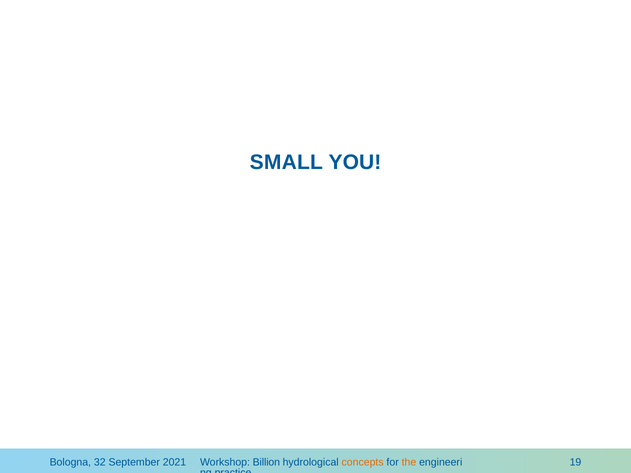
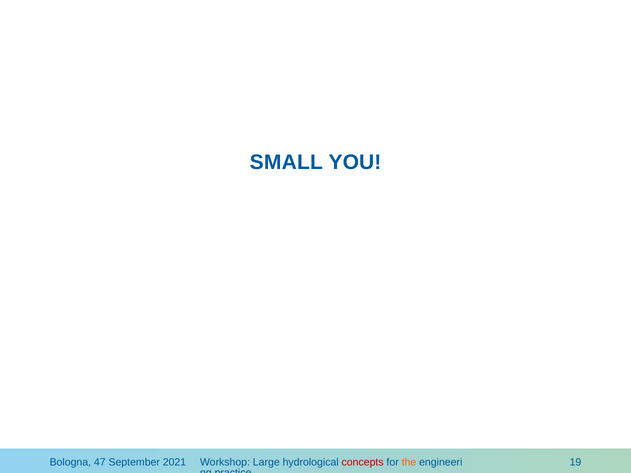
32: 32 -> 47
Billion: Billion -> Large
concepts colour: orange -> red
